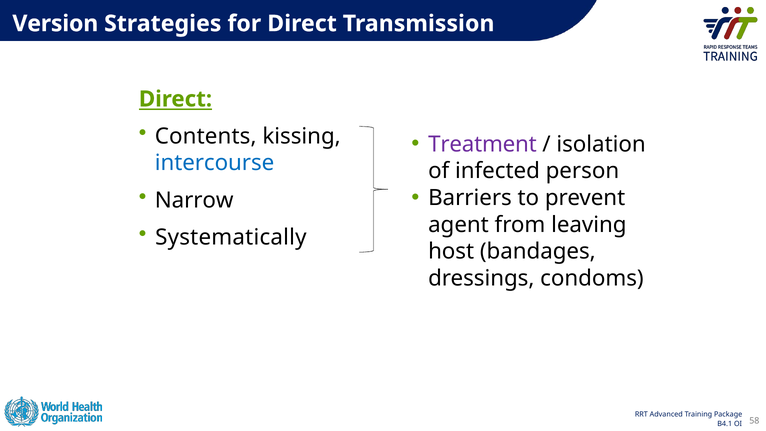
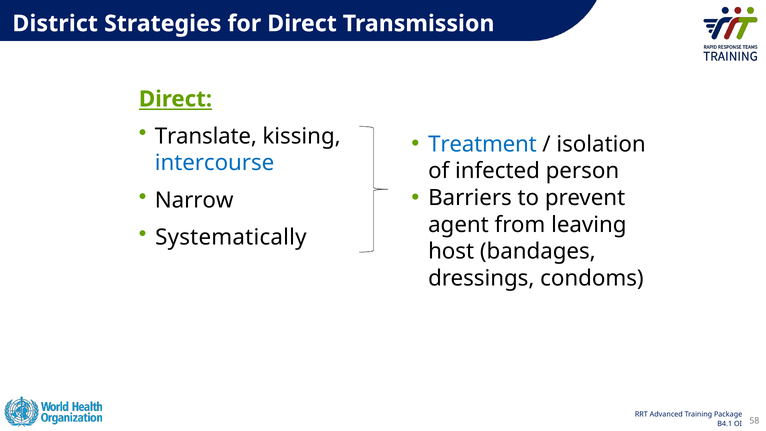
Version: Version -> District
Contents: Contents -> Translate
Treatment colour: purple -> blue
